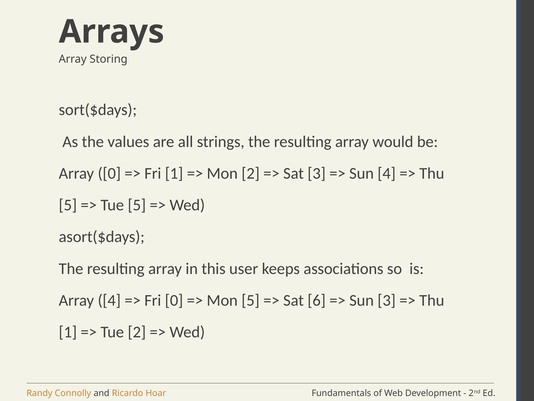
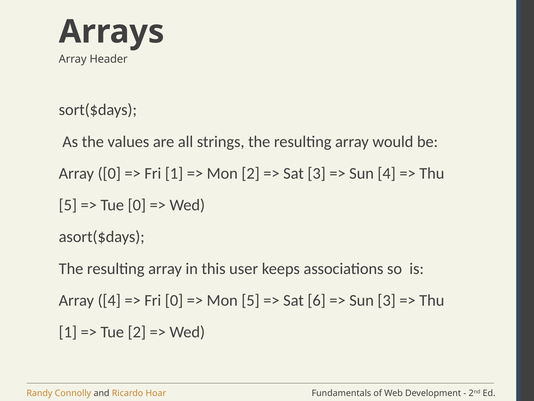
Storing: Storing -> Header
Tue 5: 5 -> 0
